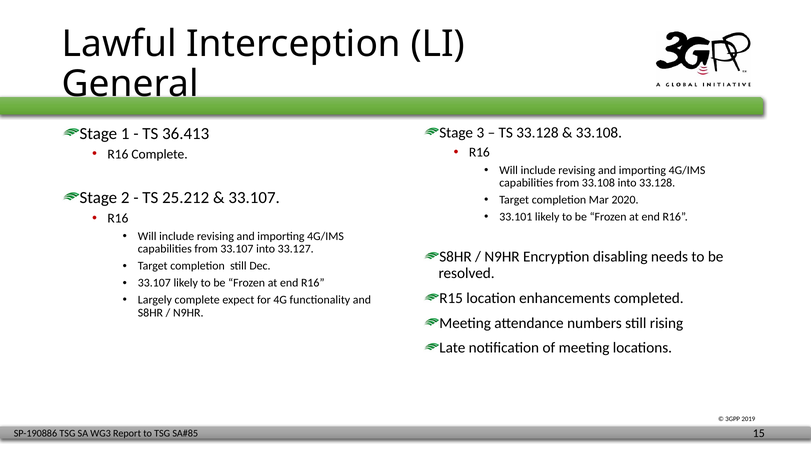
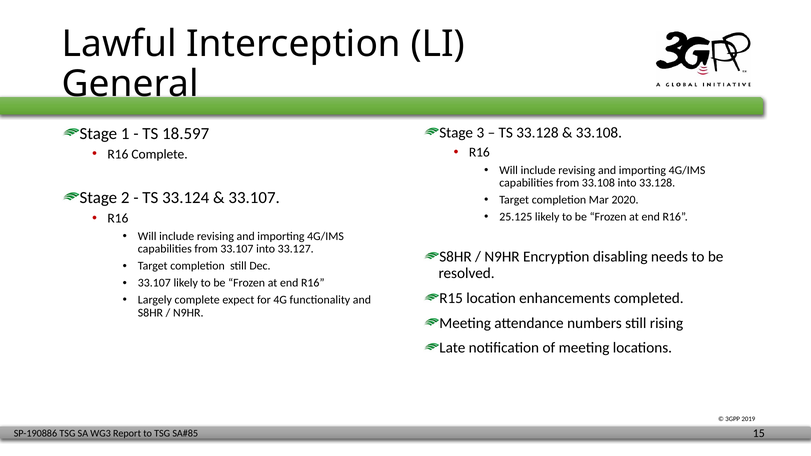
36.413: 36.413 -> 18.597
25.212: 25.212 -> 33.124
33.101: 33.101 -> 25.125
